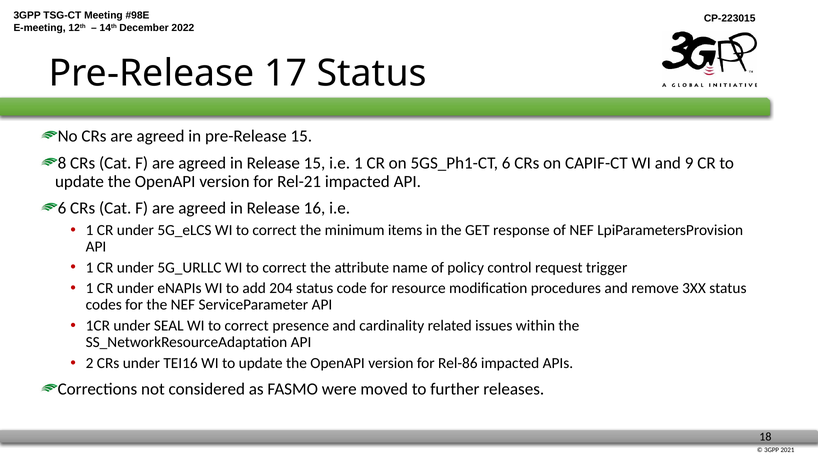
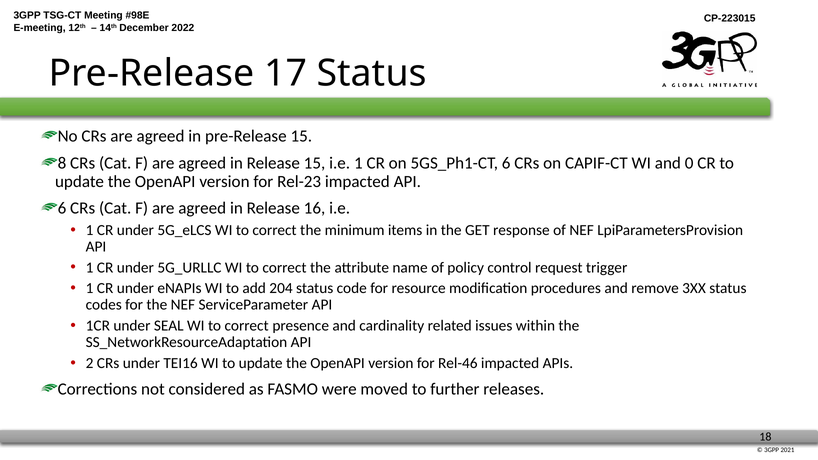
9: 9 -> 0
Rel-21: Rel-21 -> Rel-23
Rel-86: Rel-86 -> Rel-46
